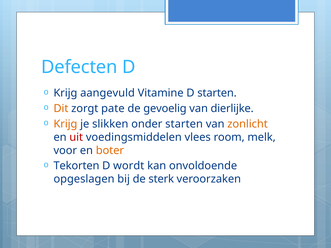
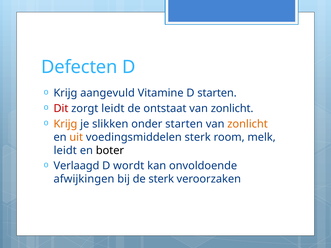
Dit colour: orange -> red
zorgt pate: pate -> leidt
gevoelig: gevoelig -> ontstaat
dierlijke at (232, 109): dierlijke -> zonlicht
uit colour: red -> orange
voedingsmiddelen vlees: vlees -> sterk
voor at (65, 151): voor -> leidt
boter colour: orange -> black
Tekorten: Tekorten -> Verlaagd
opgeslagen: opgeslagen -> afwijkingen
